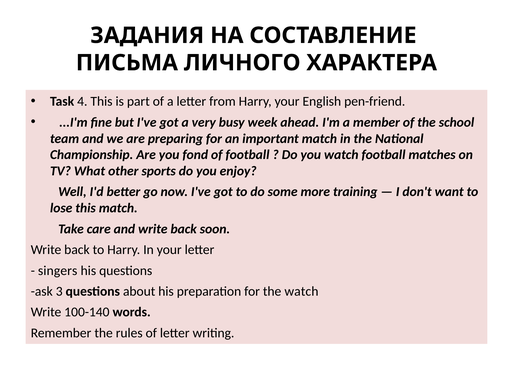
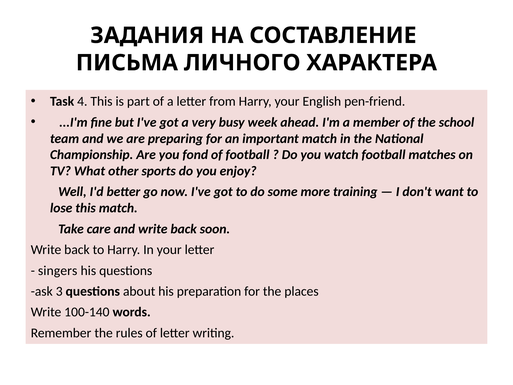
the watch: watch -> places
